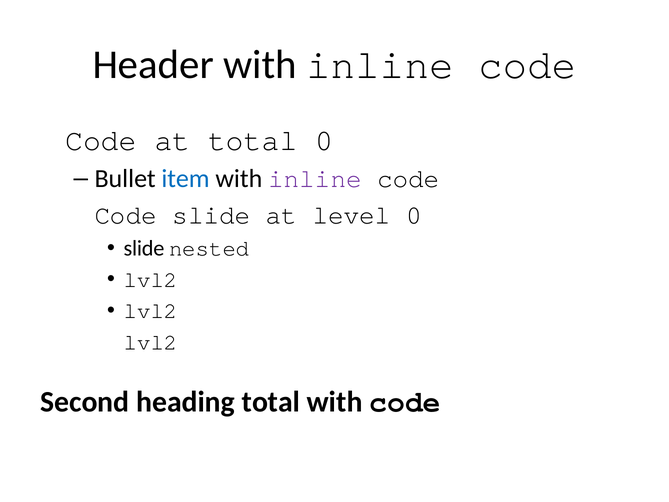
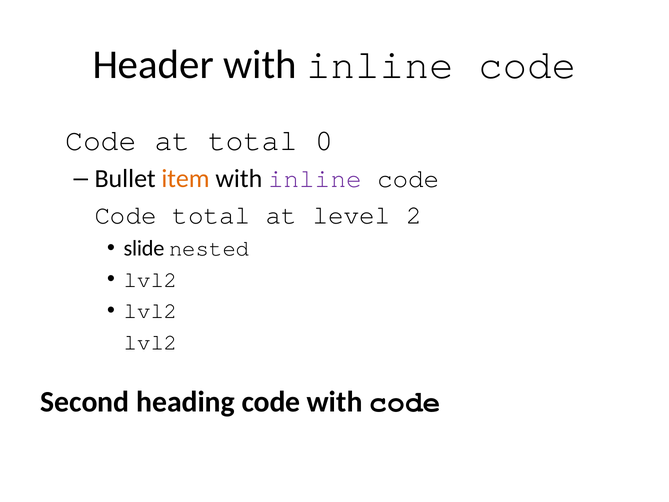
item colour: blue -> orange
Code slide: slide -> total
level 0: 0 -> 2
heading total: total -> code
